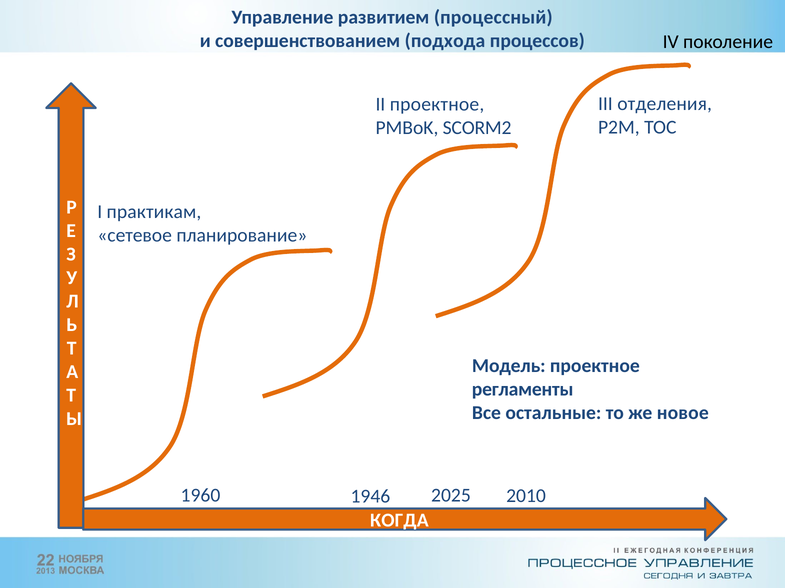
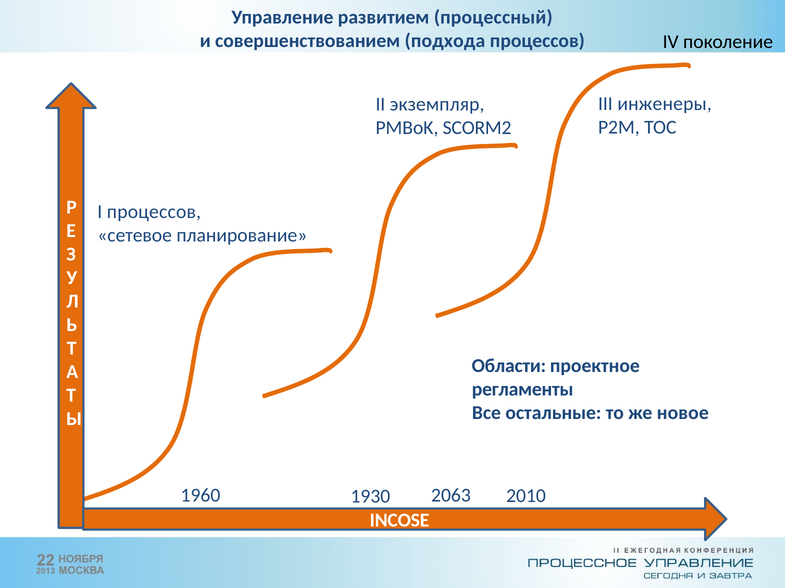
отделения: отделения -> инженеры
II проектное: проектное -> экземпляр
I практикам: практикам -> процессов
Модель: Модель -> Области
2025: 2025 -> 2063
1946: 1946 -> 1930
КОГДА: КОГДА -> INCOSE
